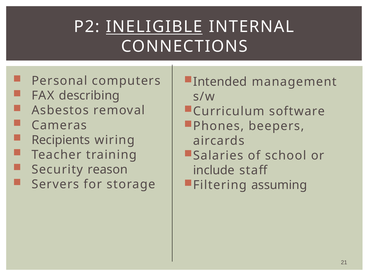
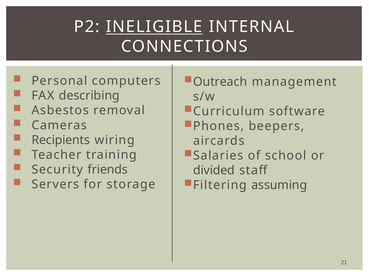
Intended: Intended -> Outreach
reason: reason -> friends
include: include -> divided
